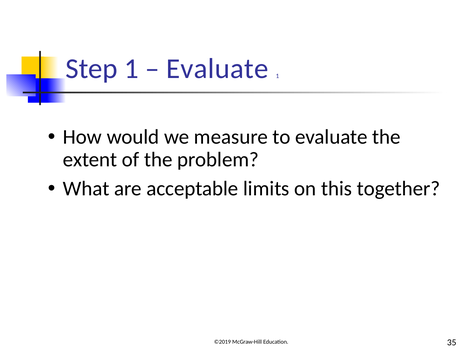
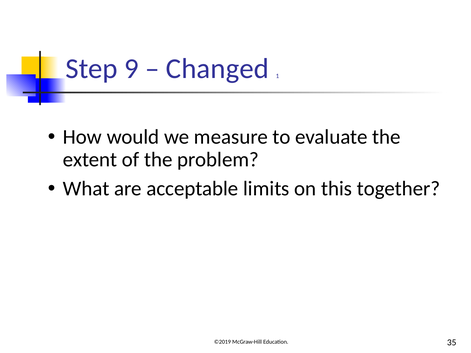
Step 1: 1 -> 9
Evaluate at (217, 69): Evaluate -> Changed
